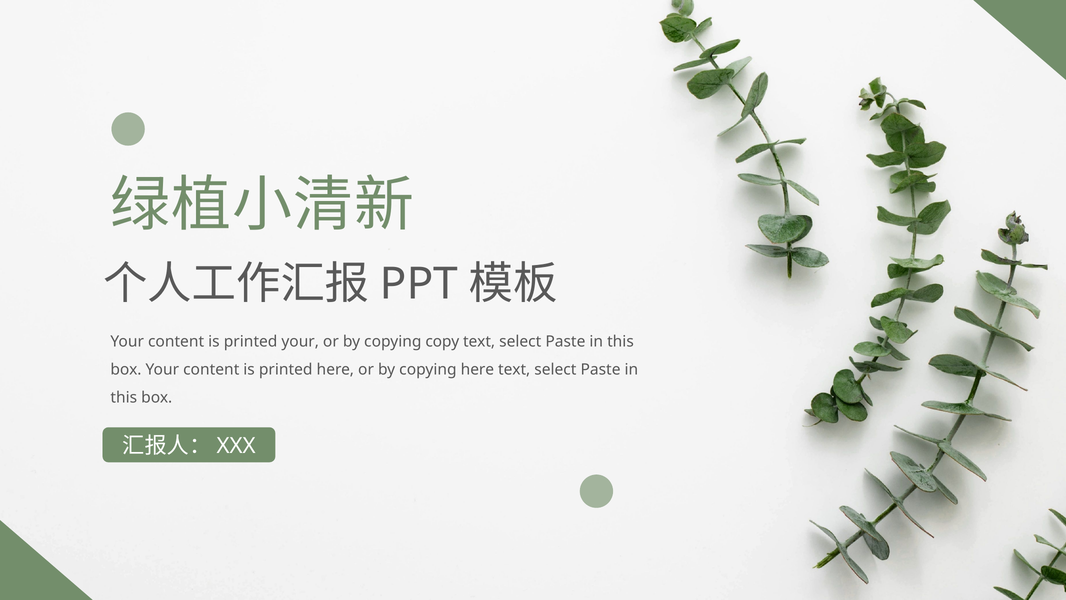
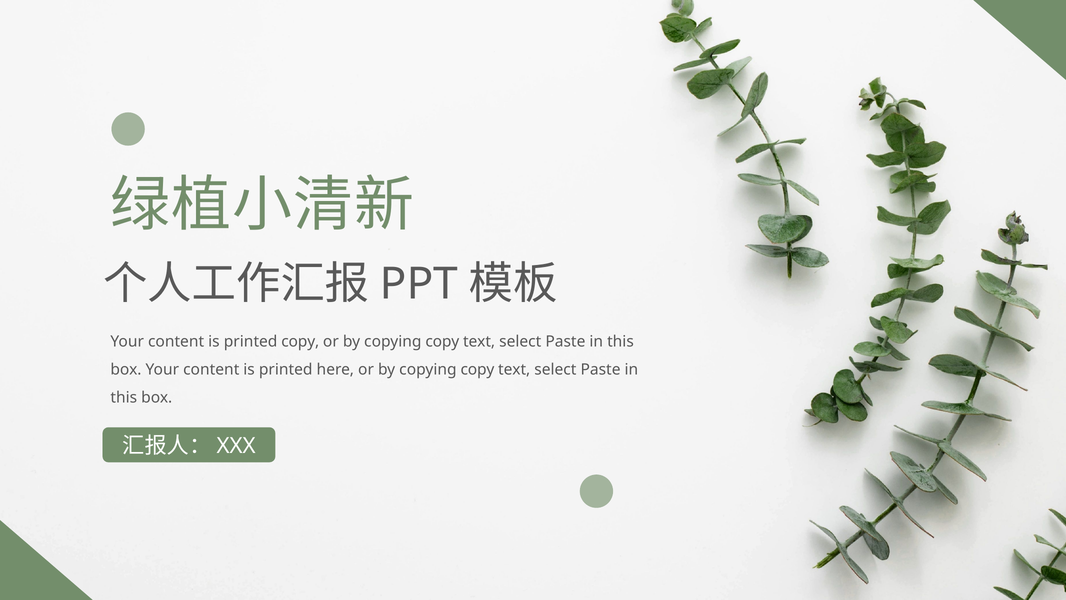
printed your: your -> copy
here at (477, 369): here -> copy
